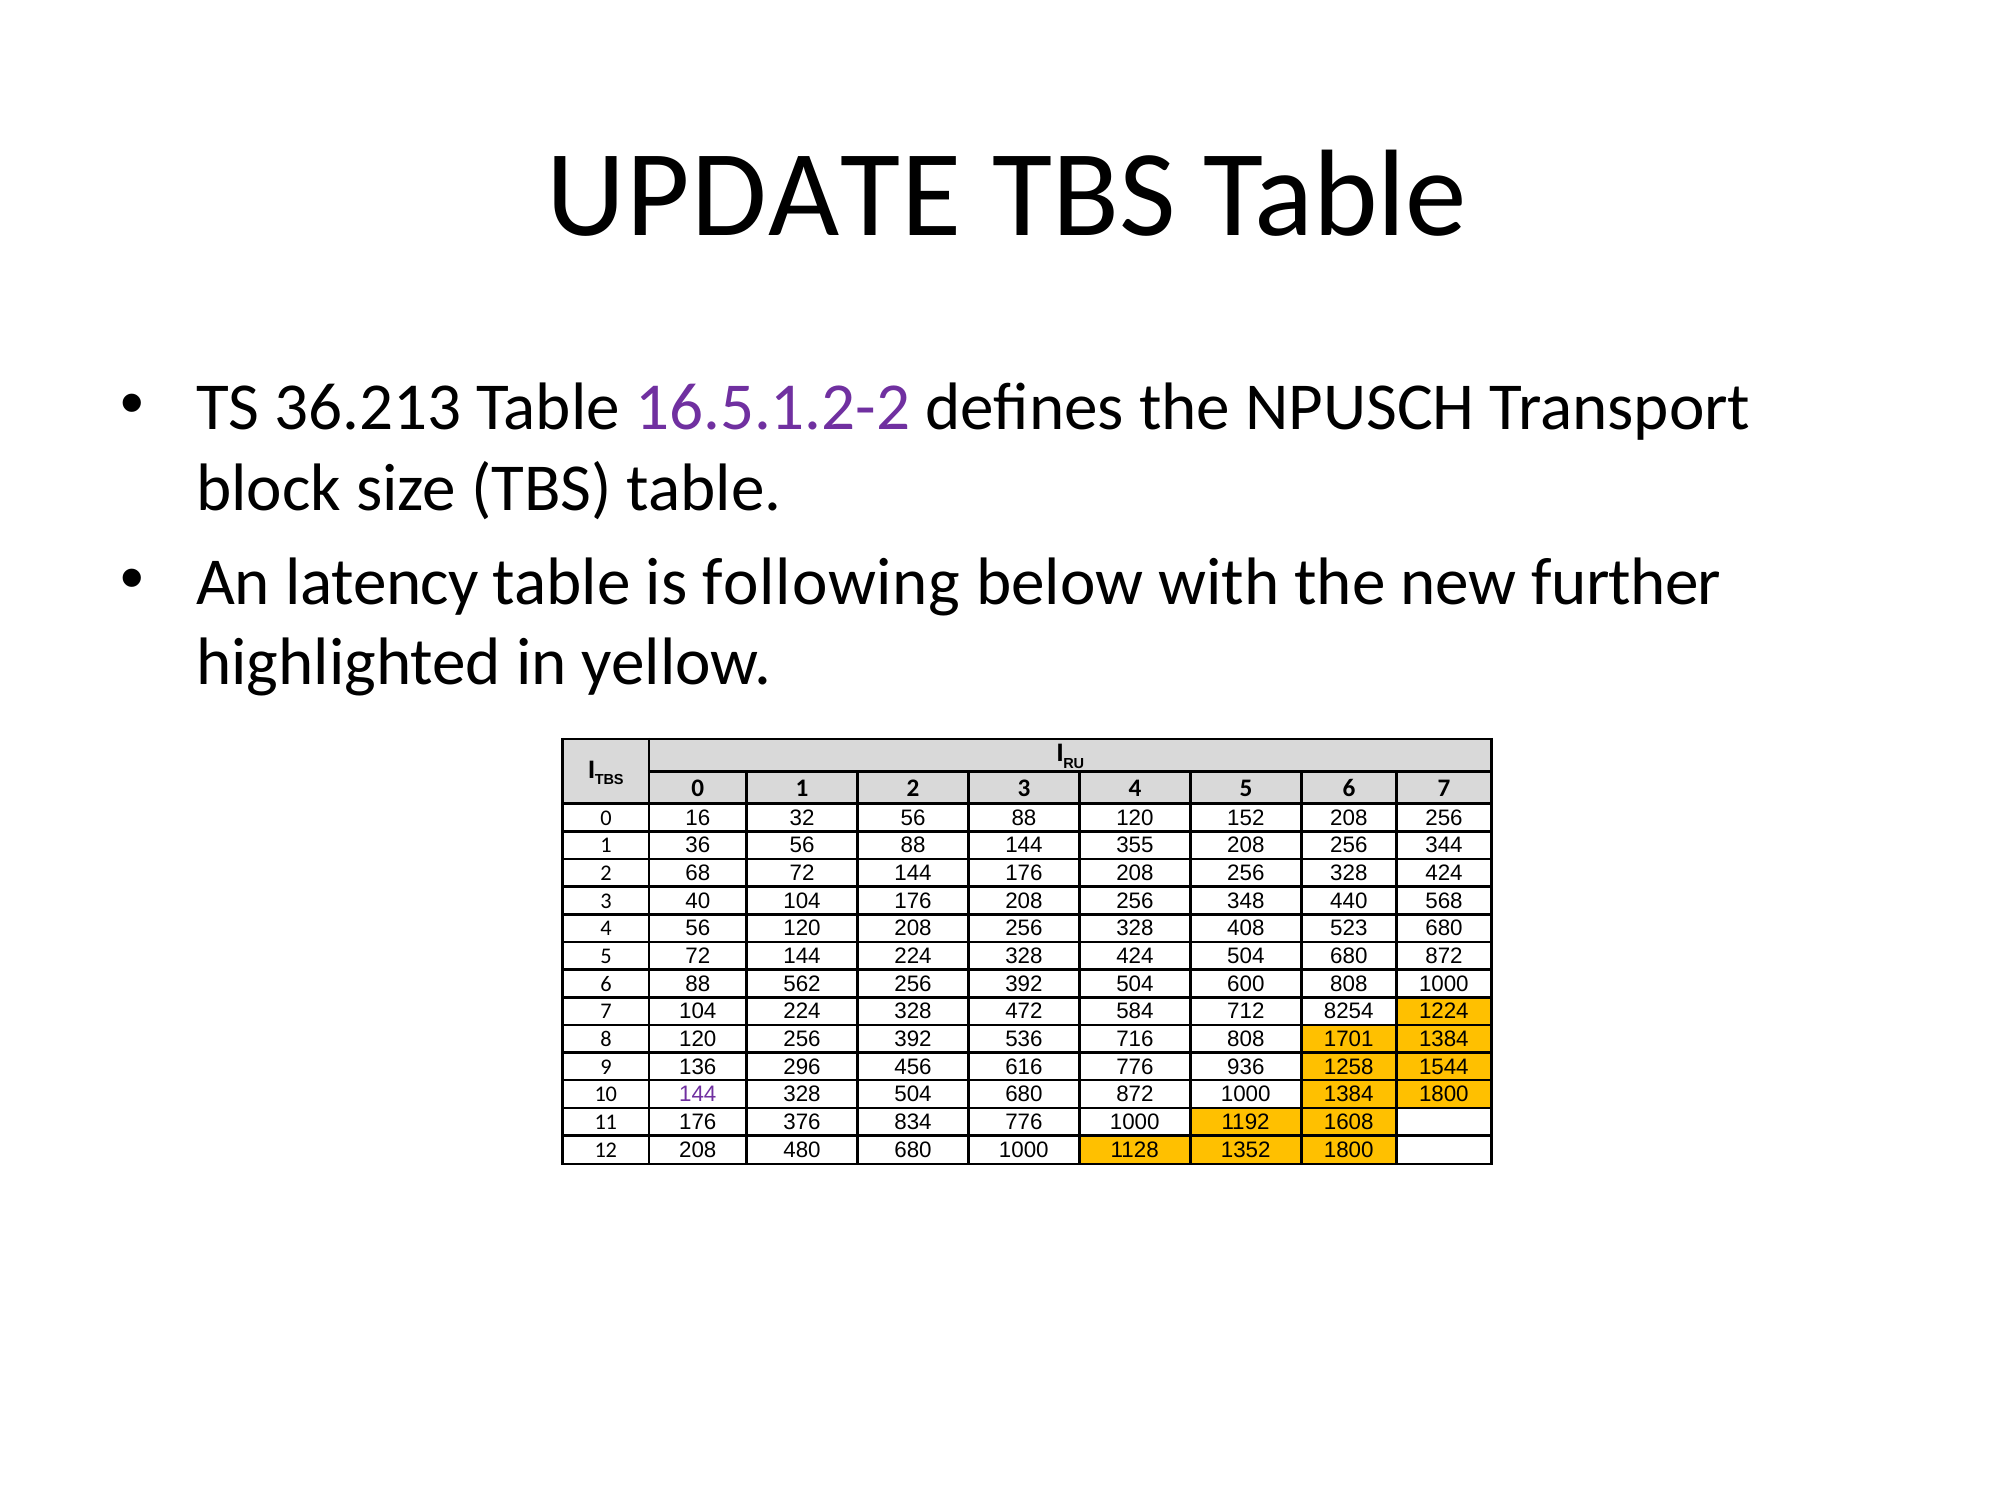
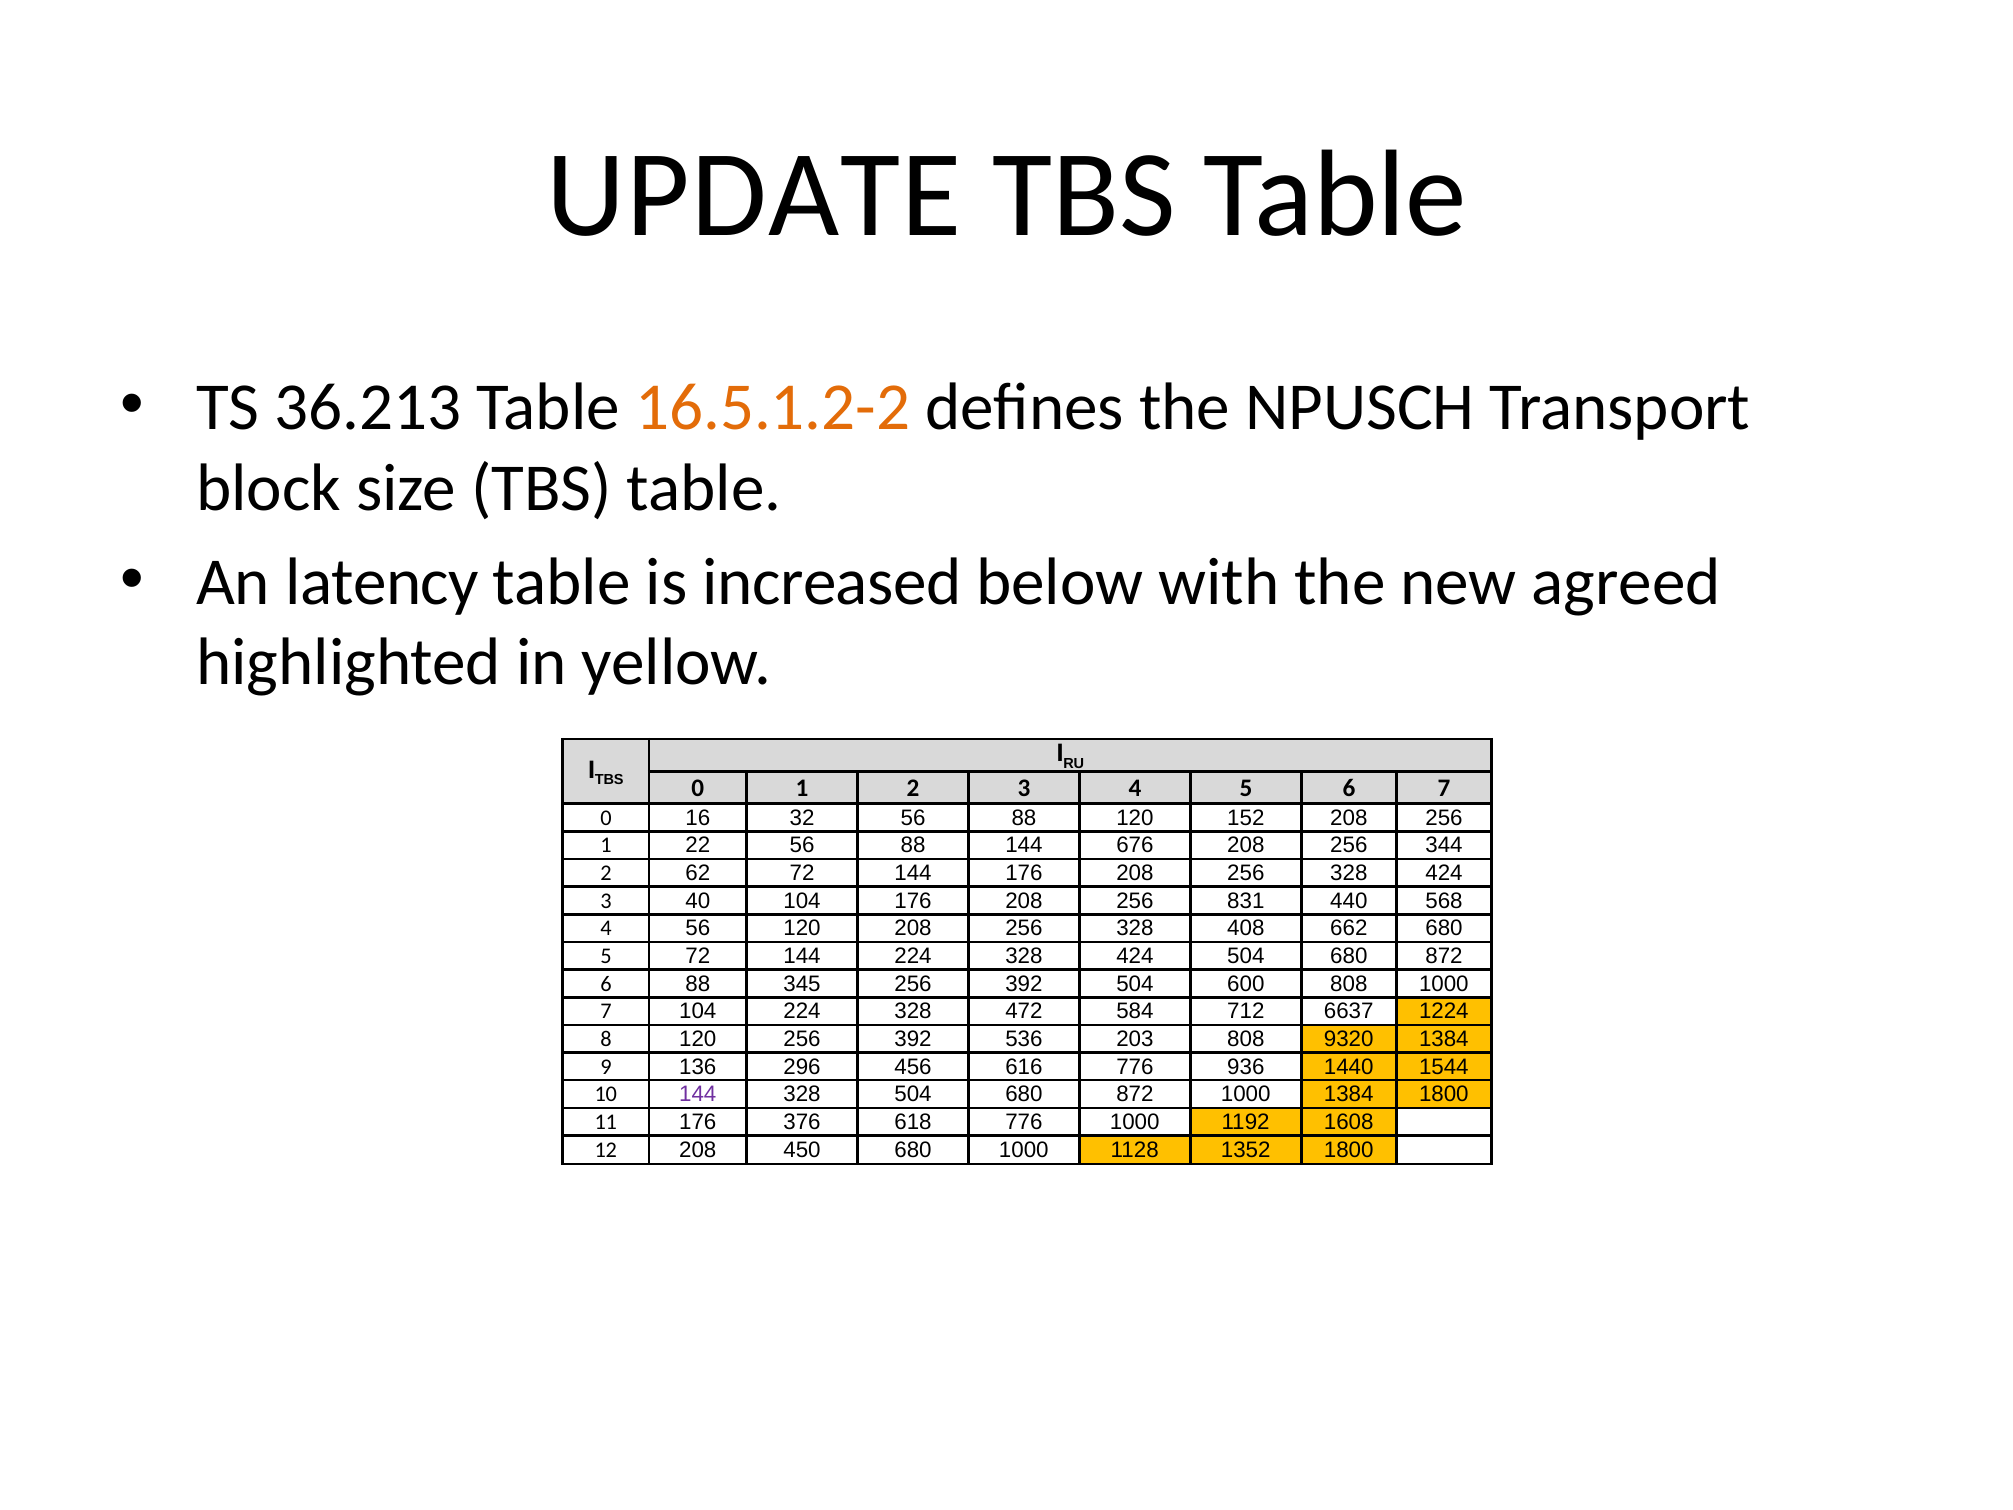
16.5.1.2-2 colour: purple -> orange
following: following -> increased
further: further -> agreed
36: 36 -> 22
355: 355 -> 676
68: 68 -> 62
348: 348 -> 831
523: 523 -> 662
562: 562 -> 345
8254: 8254 -> 6637
716: 716 -> 203
1701: 1701 -> 9320
1258: 1258 -> 1440
834: 834 -> 618
480: 480 -> 450
